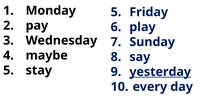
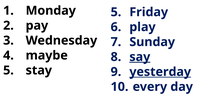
say underline: none -> present
